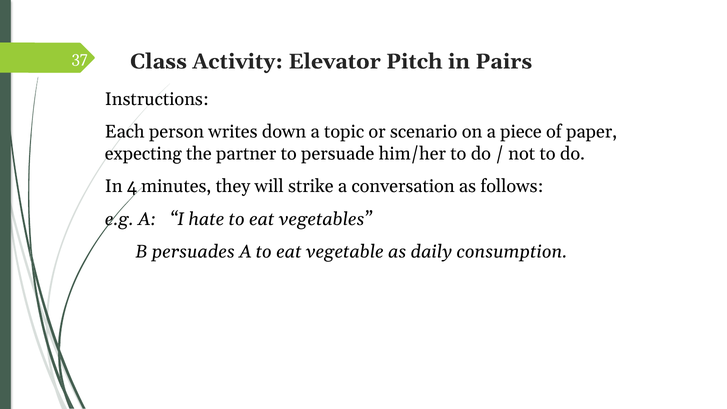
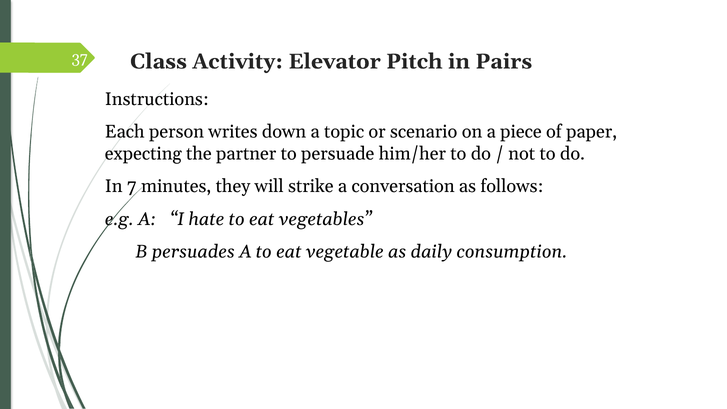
4: 4 -> 7
